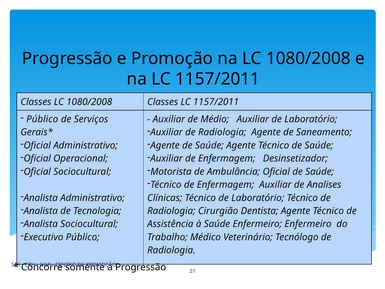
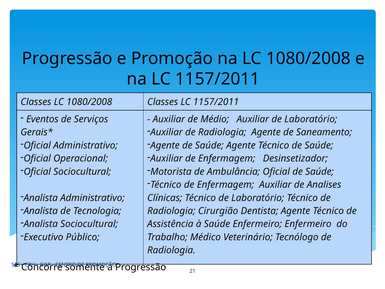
Público at (42, 119): Público -> Eventos
